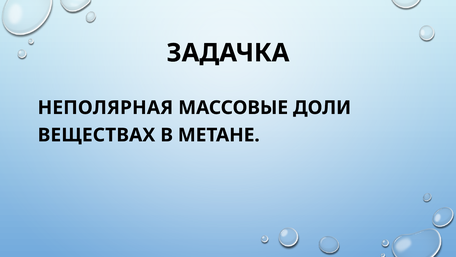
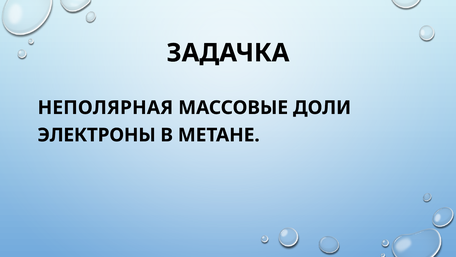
ВЕЩЕСТВАХ: ВЕЩЕСТВАХ -> ЭЛЕКТРОНЫ
